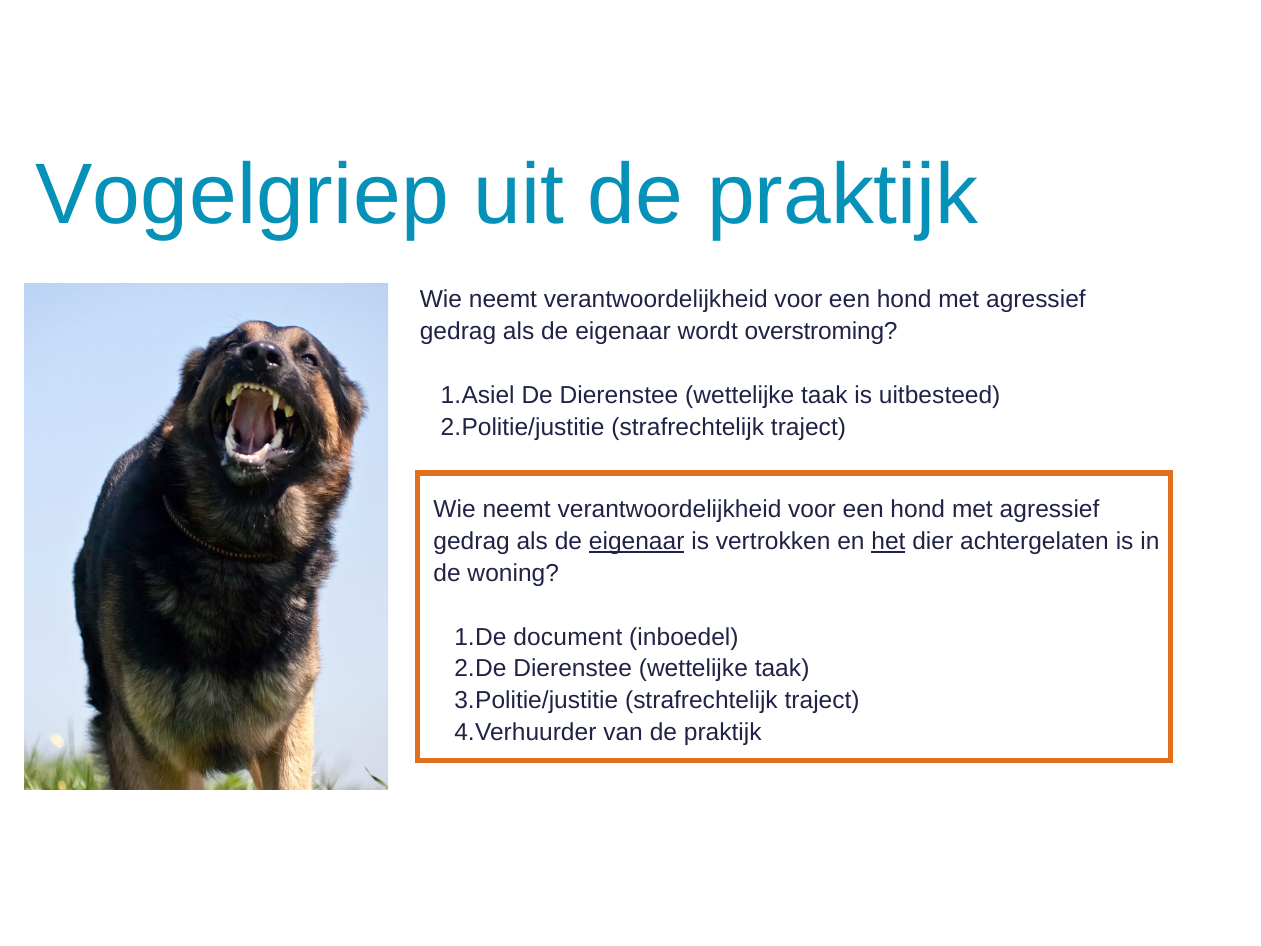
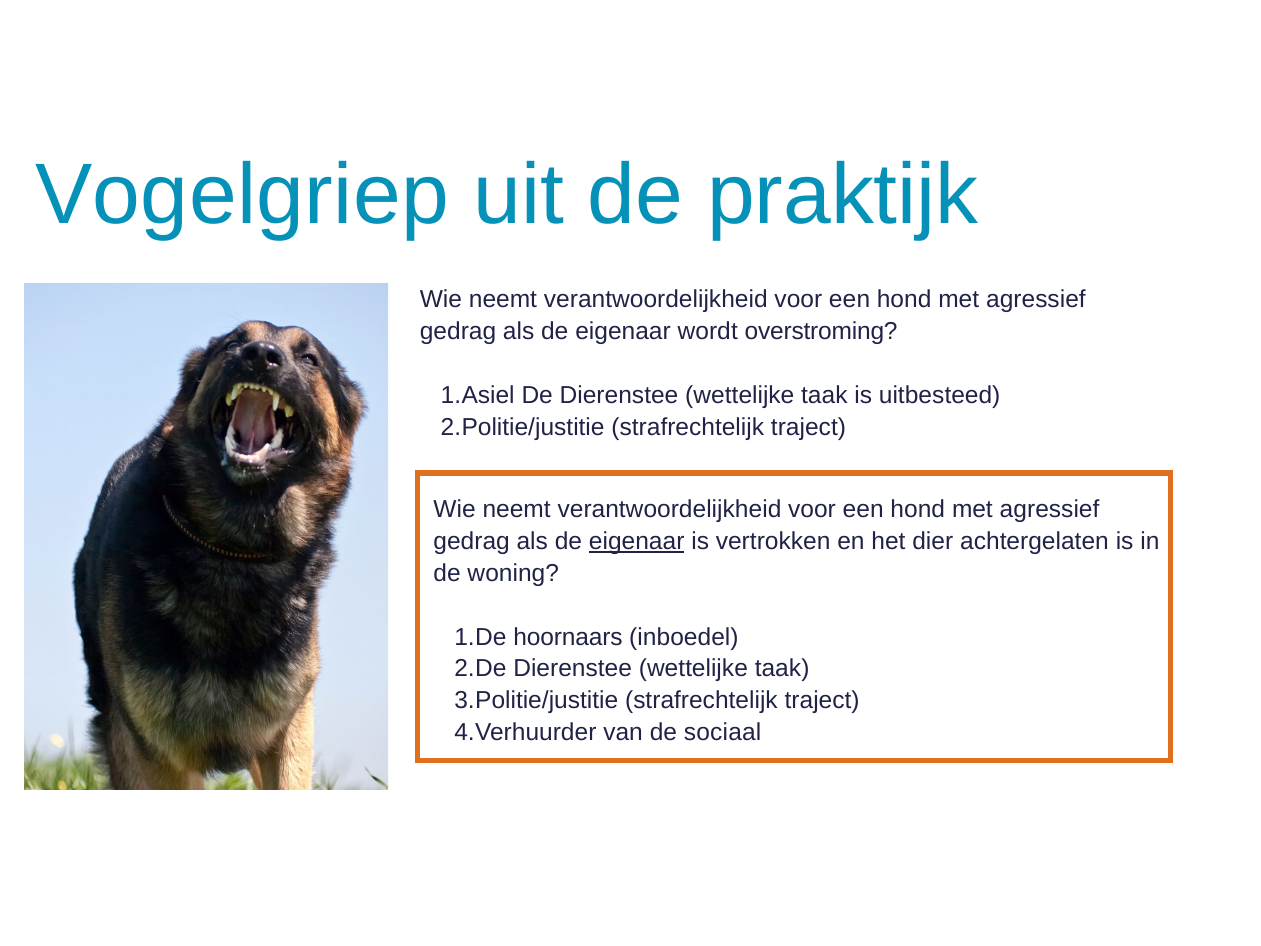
het underline: present -> none
document: document -> hoornaars
van de praktijk: praktijk -> sociaal
